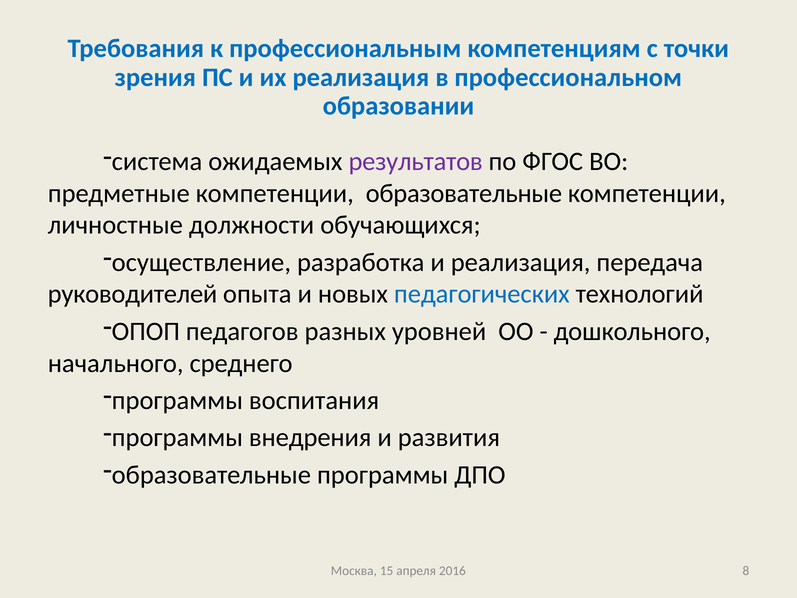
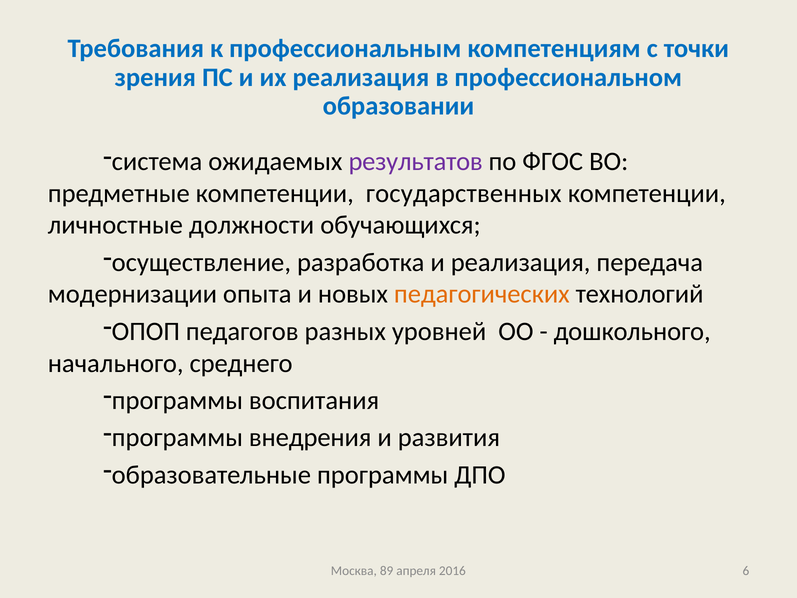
компетенции образовательные: образовательные -> государственных
руководителей: руководителей -> модернизации
педагогических colour: blue -> orange
15: 15 -> 89
8: 8 -> 6
